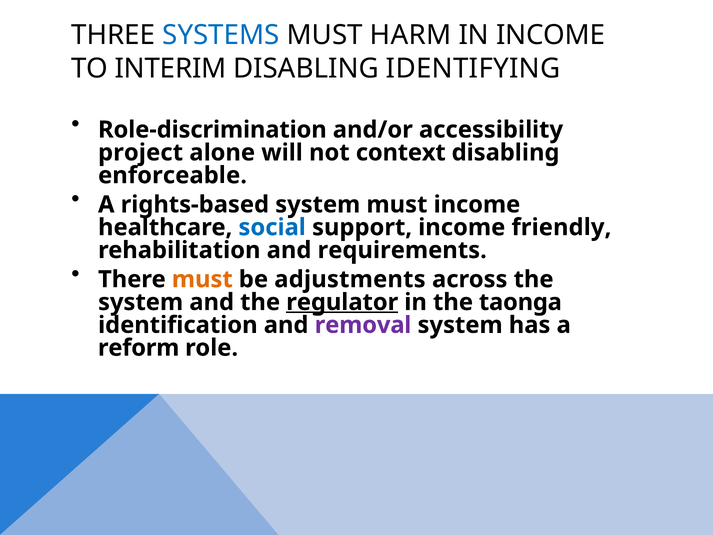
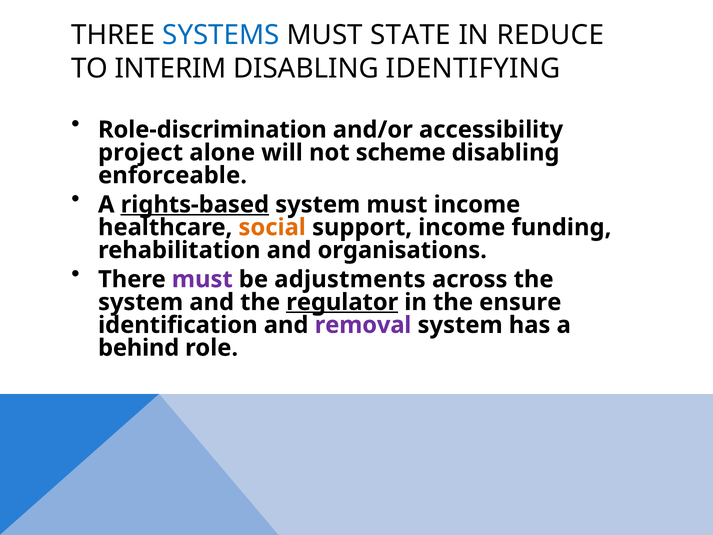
HARM: HARM -> STATE
IN INCOME: INCOME -> REDUCE
context: context -> scheme
rights-based underline: none -> present
social colour: blue -> orange
friendly: friendly -> funding
requirements: requirements -> organisations
must at (202, 279) colour: orange -> purple
taonga: taonga -> ensure
reform: reform -> behind
